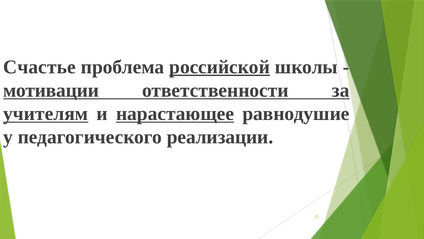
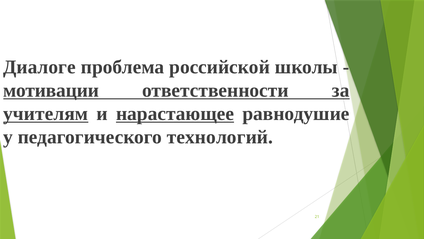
Счастье: Счастье -> Диалоге
российской underline: present -> none
реализации: реализации -> технологий
